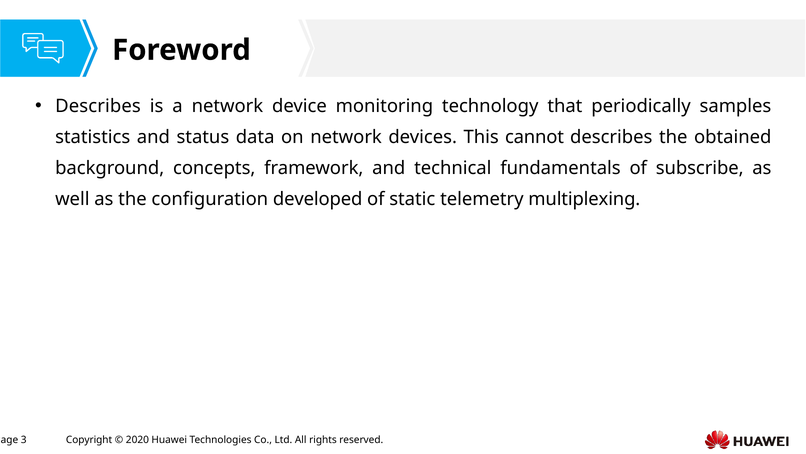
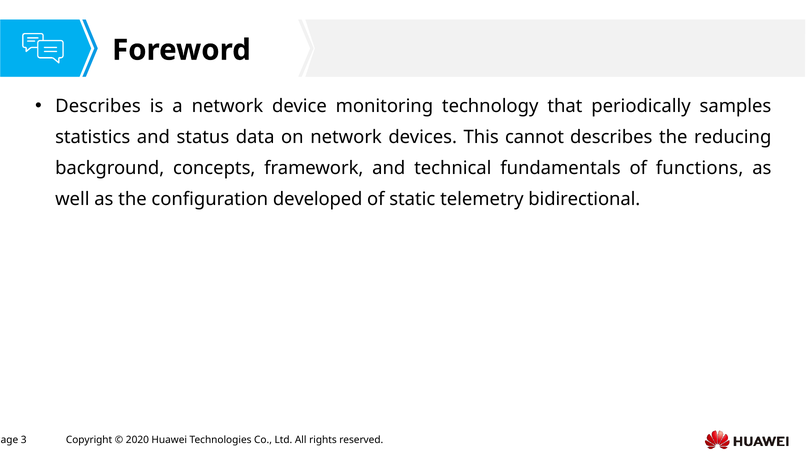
obtained: obtained -> reducing
subscribe: subscribe -> functions
multiplexing: multiplexing -> bidirectional
